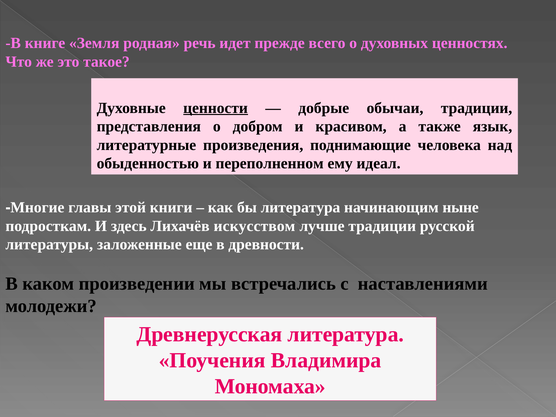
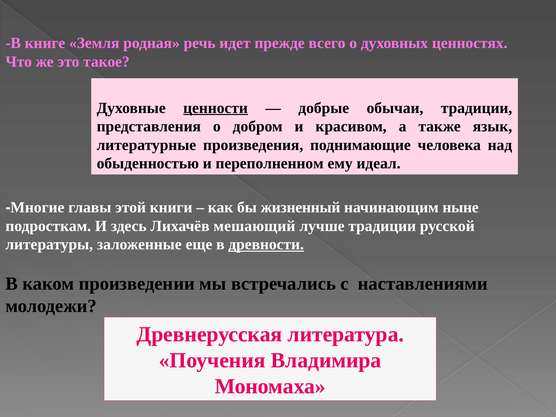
бы литература: литература -> жизненный
искусством: искусством -> мешающий
древности underline: none -> present
